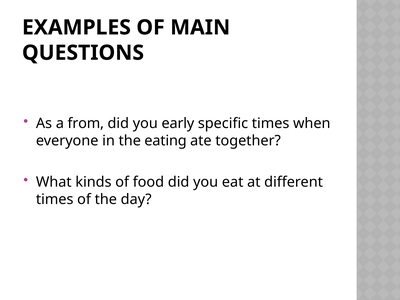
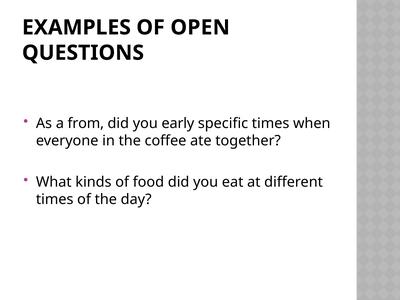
MAIN: MAIN -> OPEN
eating: eating -> coffee
